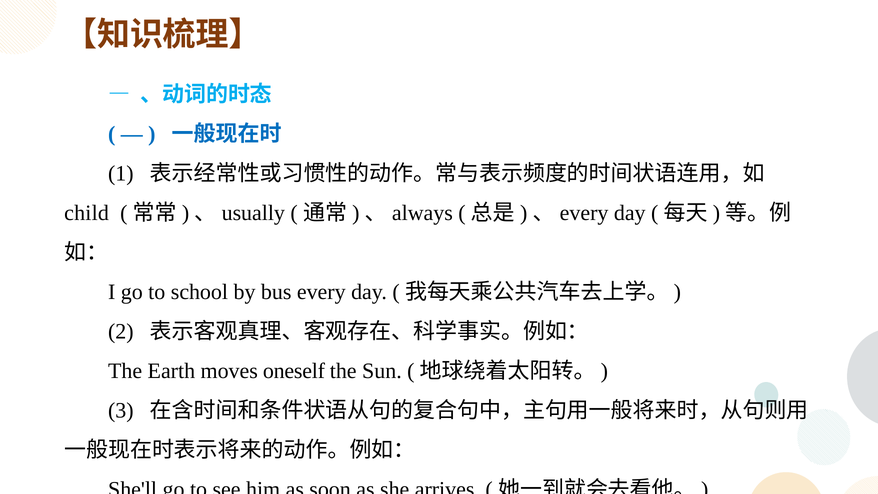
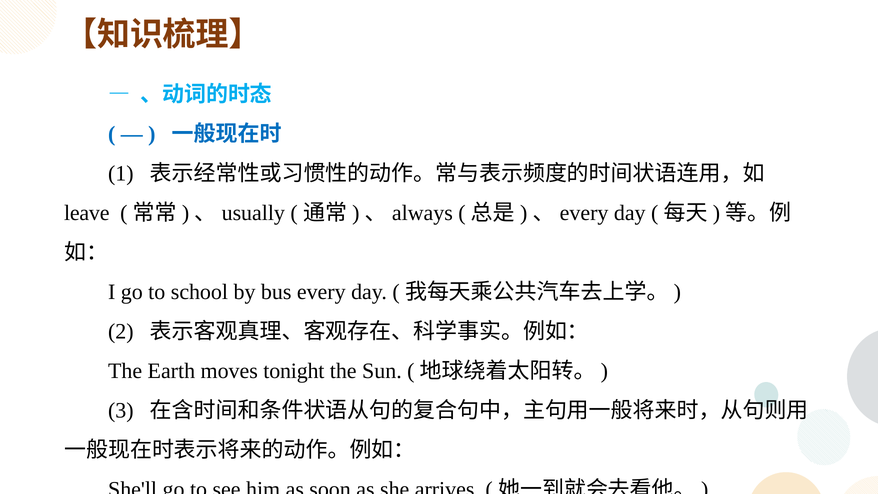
child: child -> leave
oneself: oneself -> tonight
